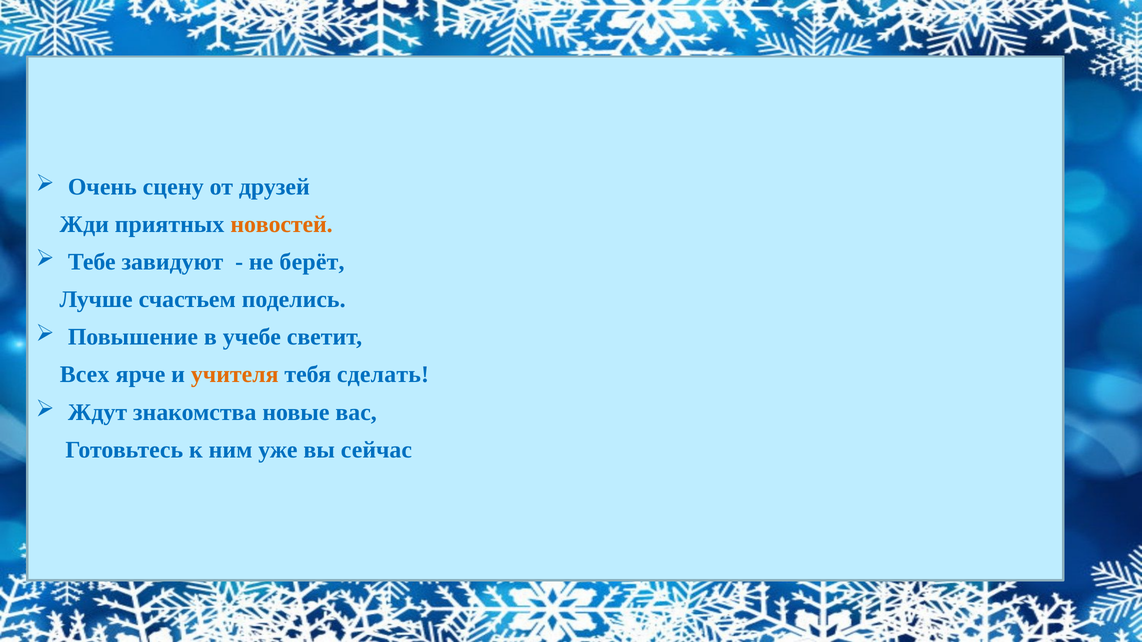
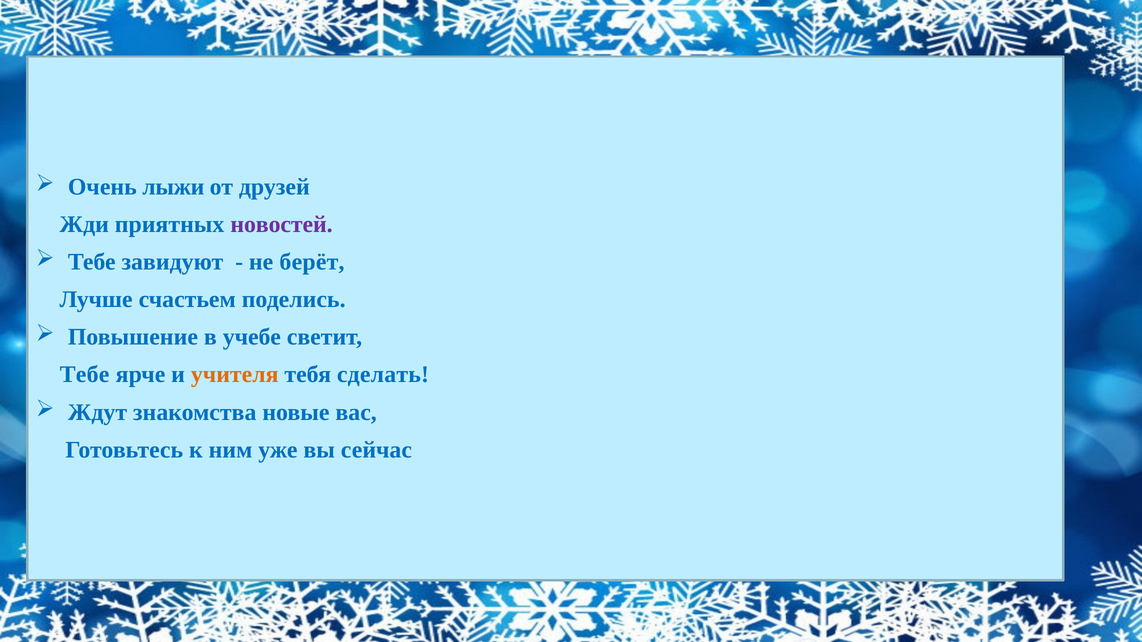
сцену: сцену -> лыжи
новостей colour: orange -> purple
Всех at (85, 375): Всех -> Тебе
